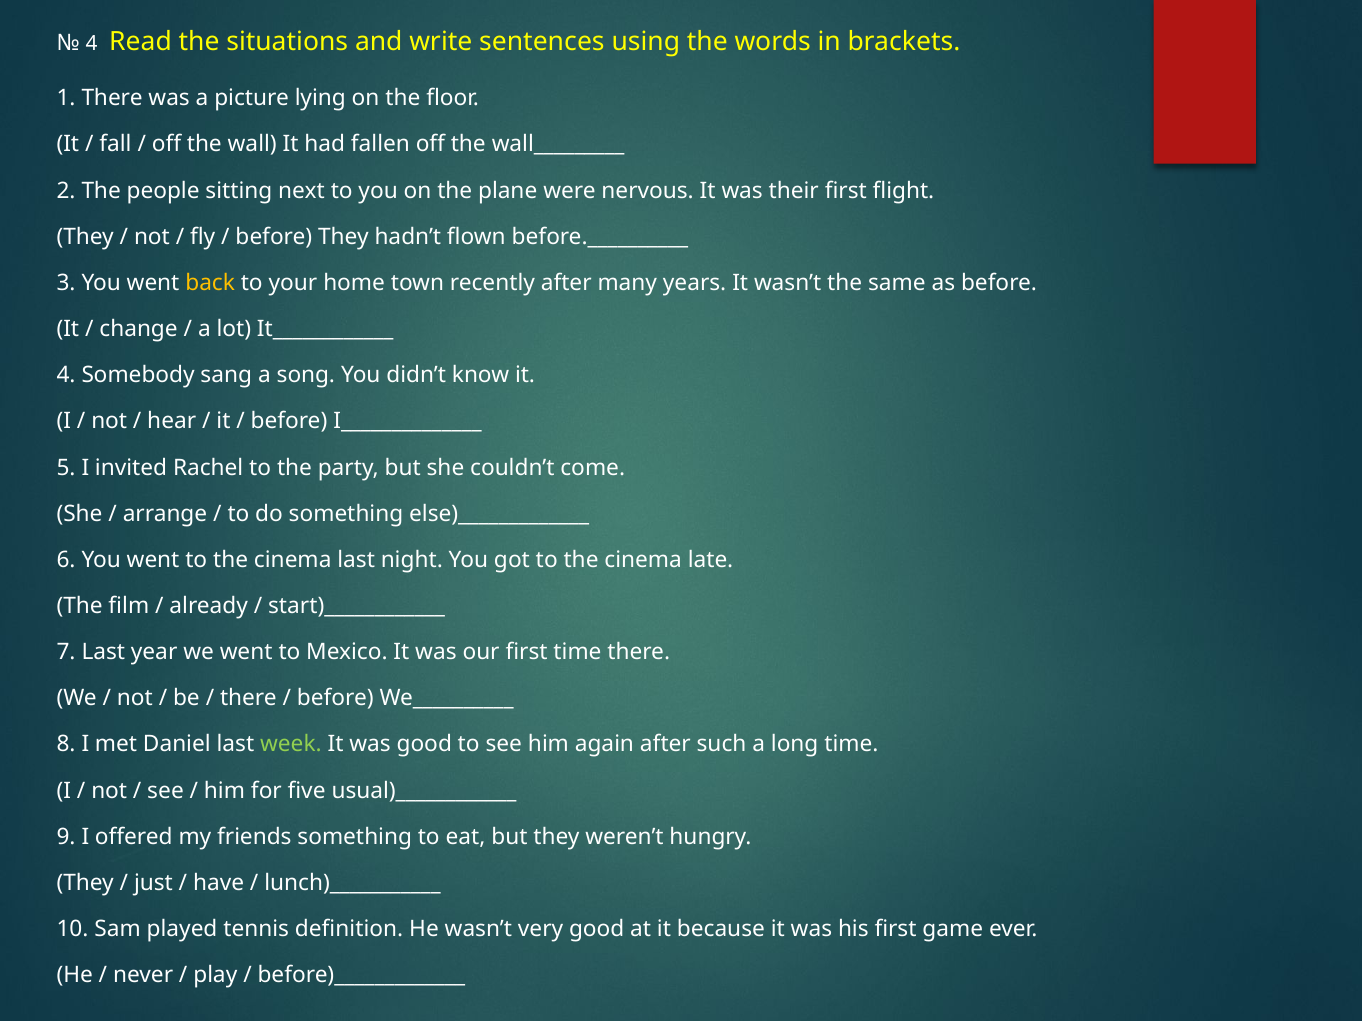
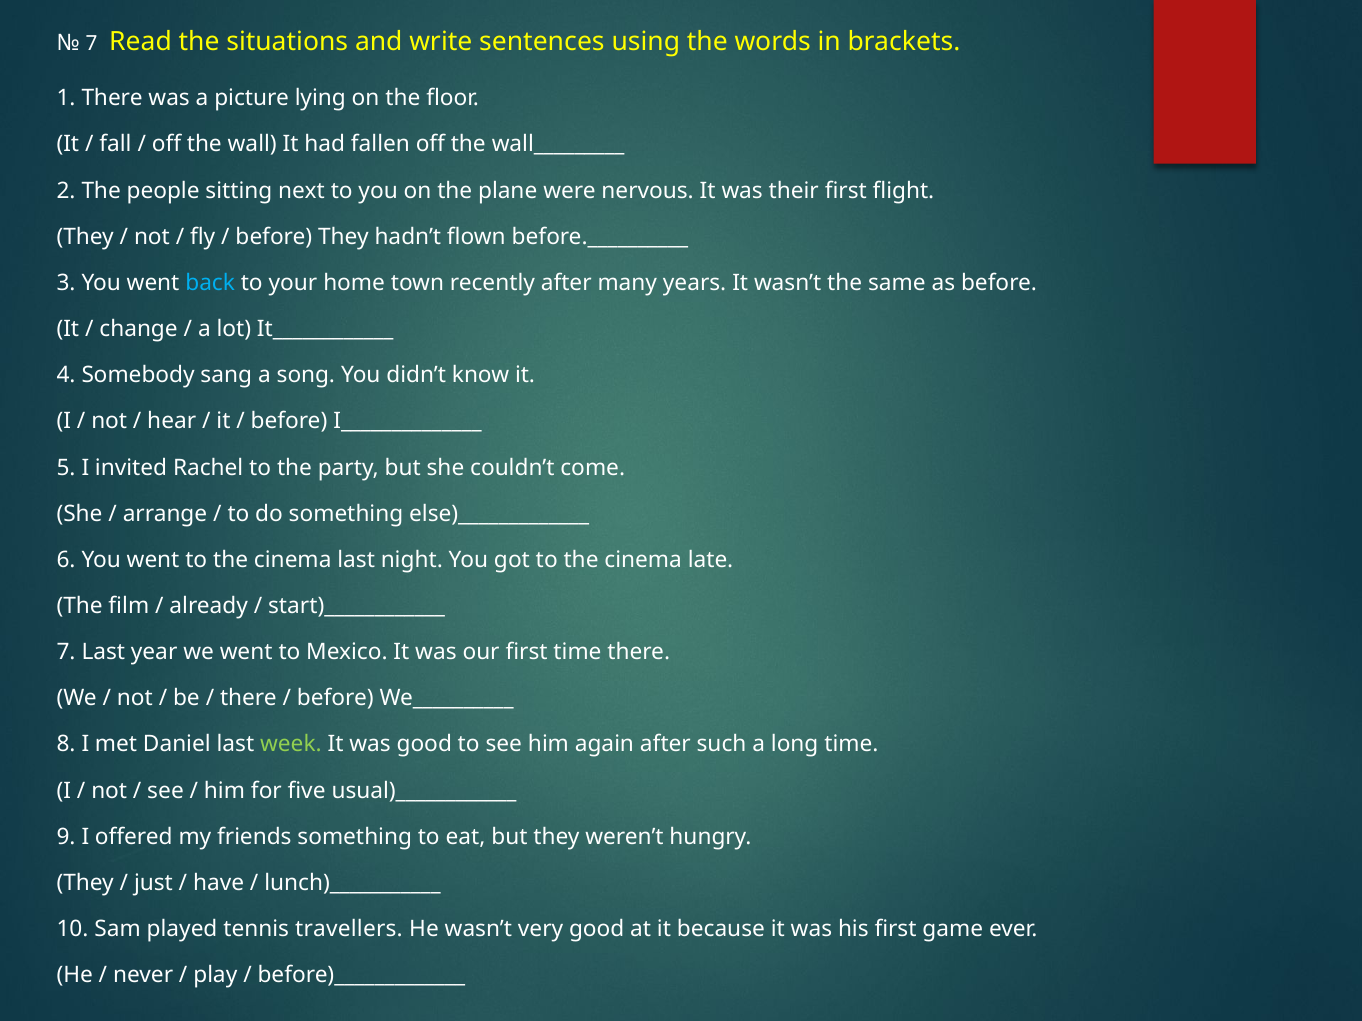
4 at (92, 44): 4 -> 7
back colour: yellow -> light blue
definition: definition -> travellers
